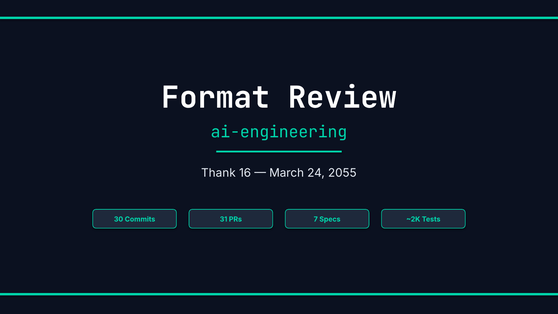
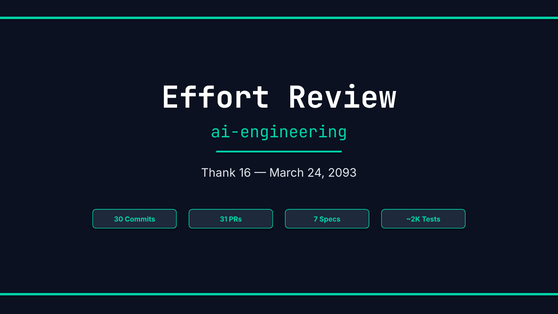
Format: Format -> Effort
2055: 2055 -> 2093
